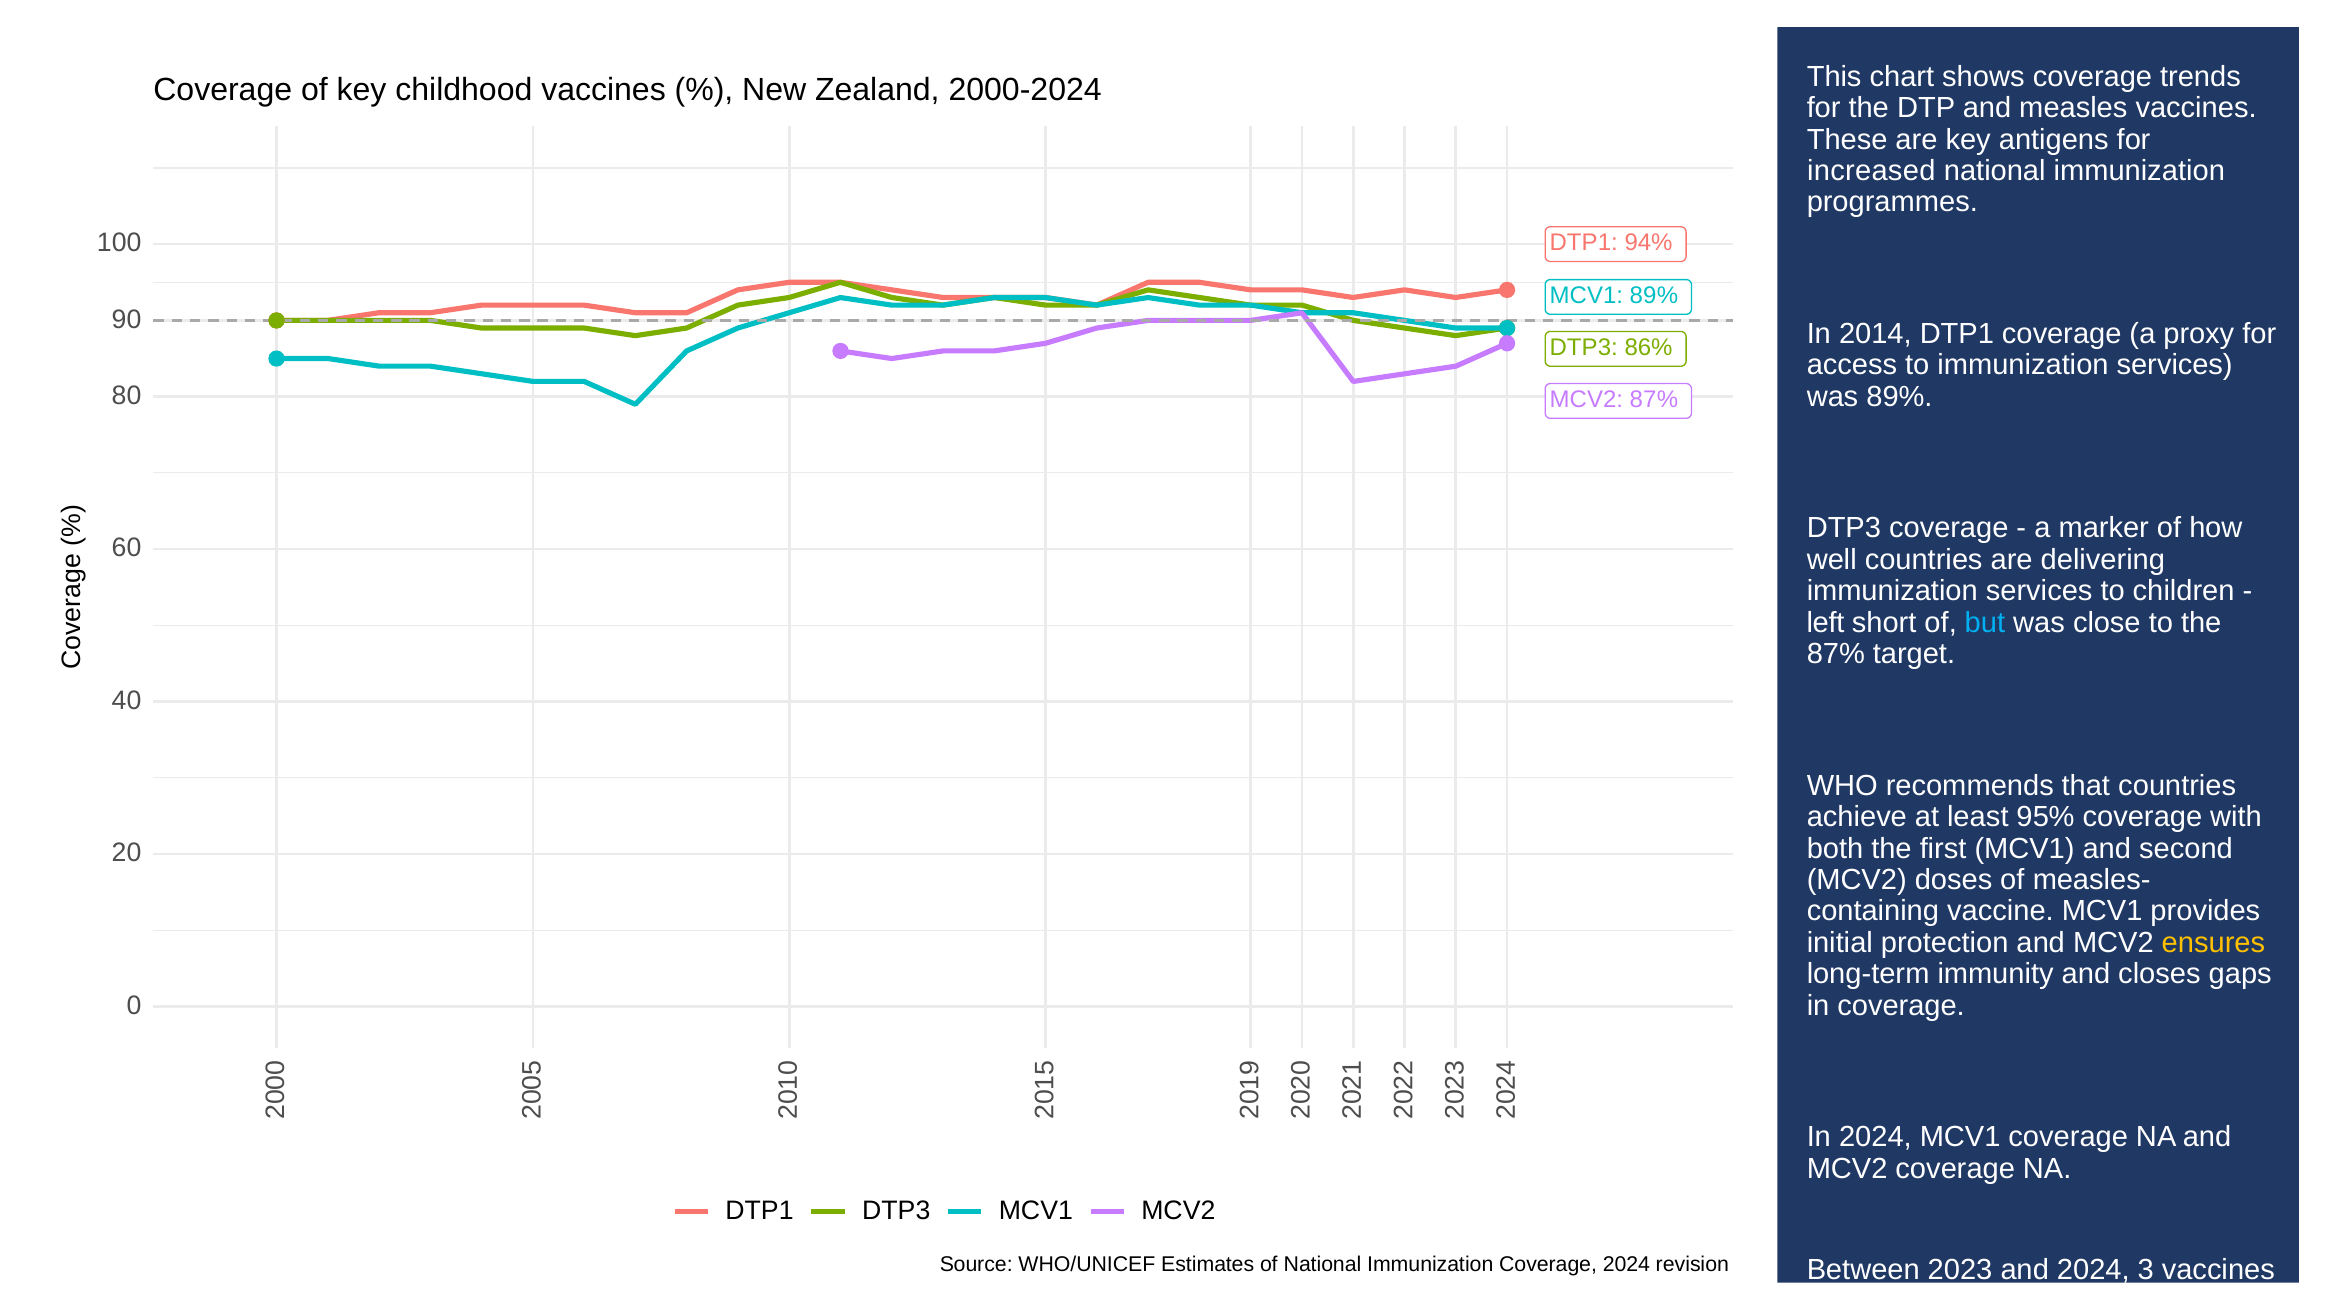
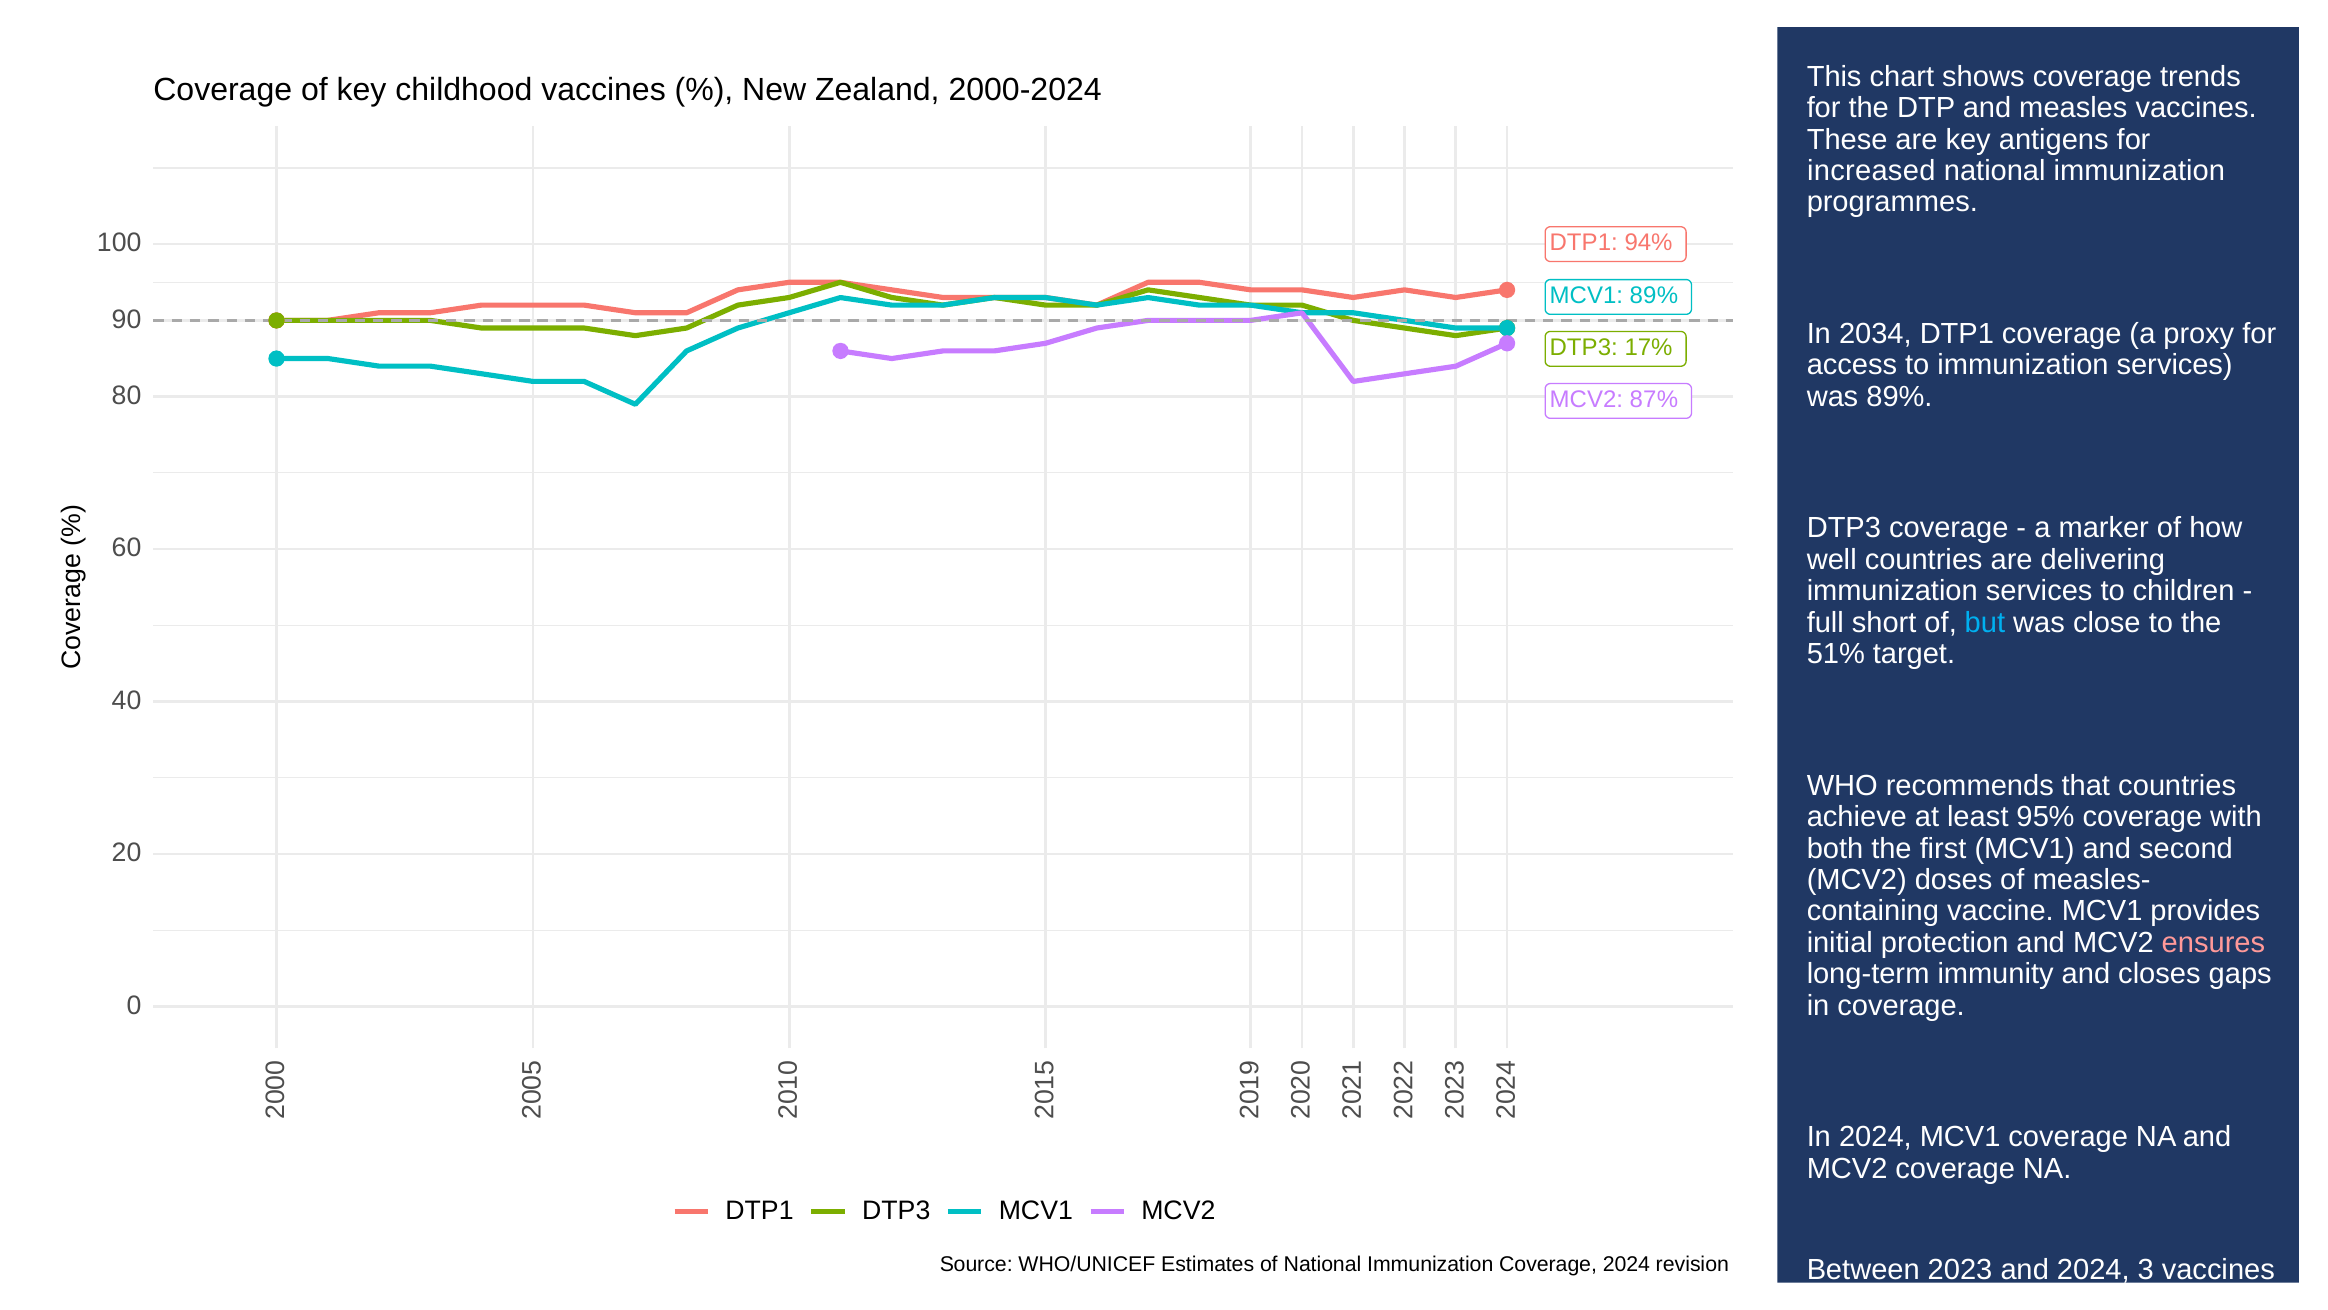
2014: 2014 -> 2034
86%: 86% -> 17%
left: left -> full
87% at (1836, 654): 87% -> 51%
ensures colour: yellow -> pink
